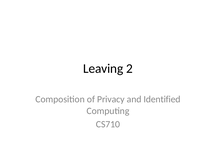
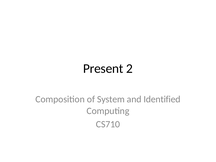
Leaving: Leaving -> Present
Privacy: Privacy -> System
